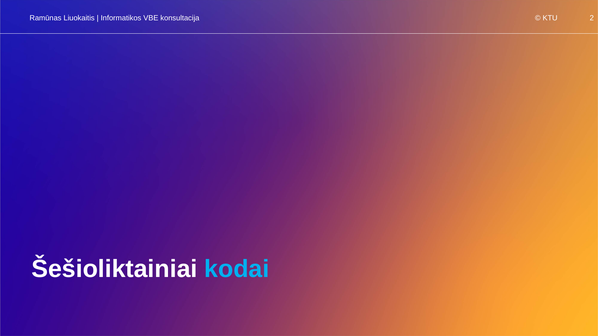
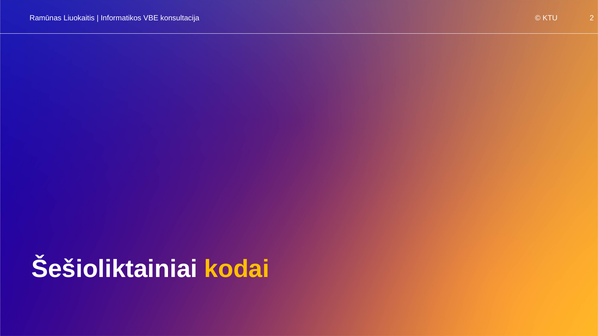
kodai colour: light blue -> yellow
